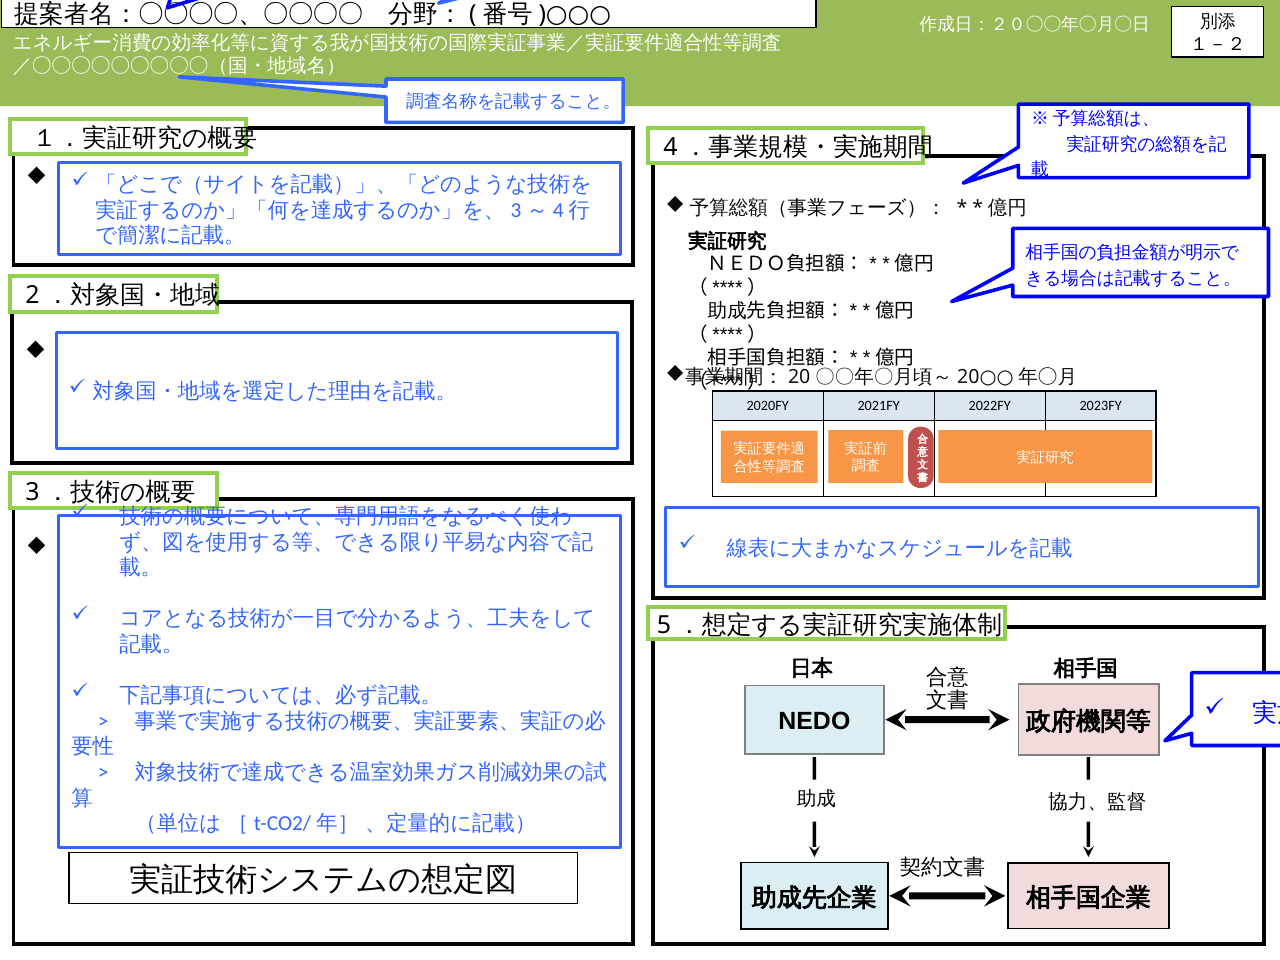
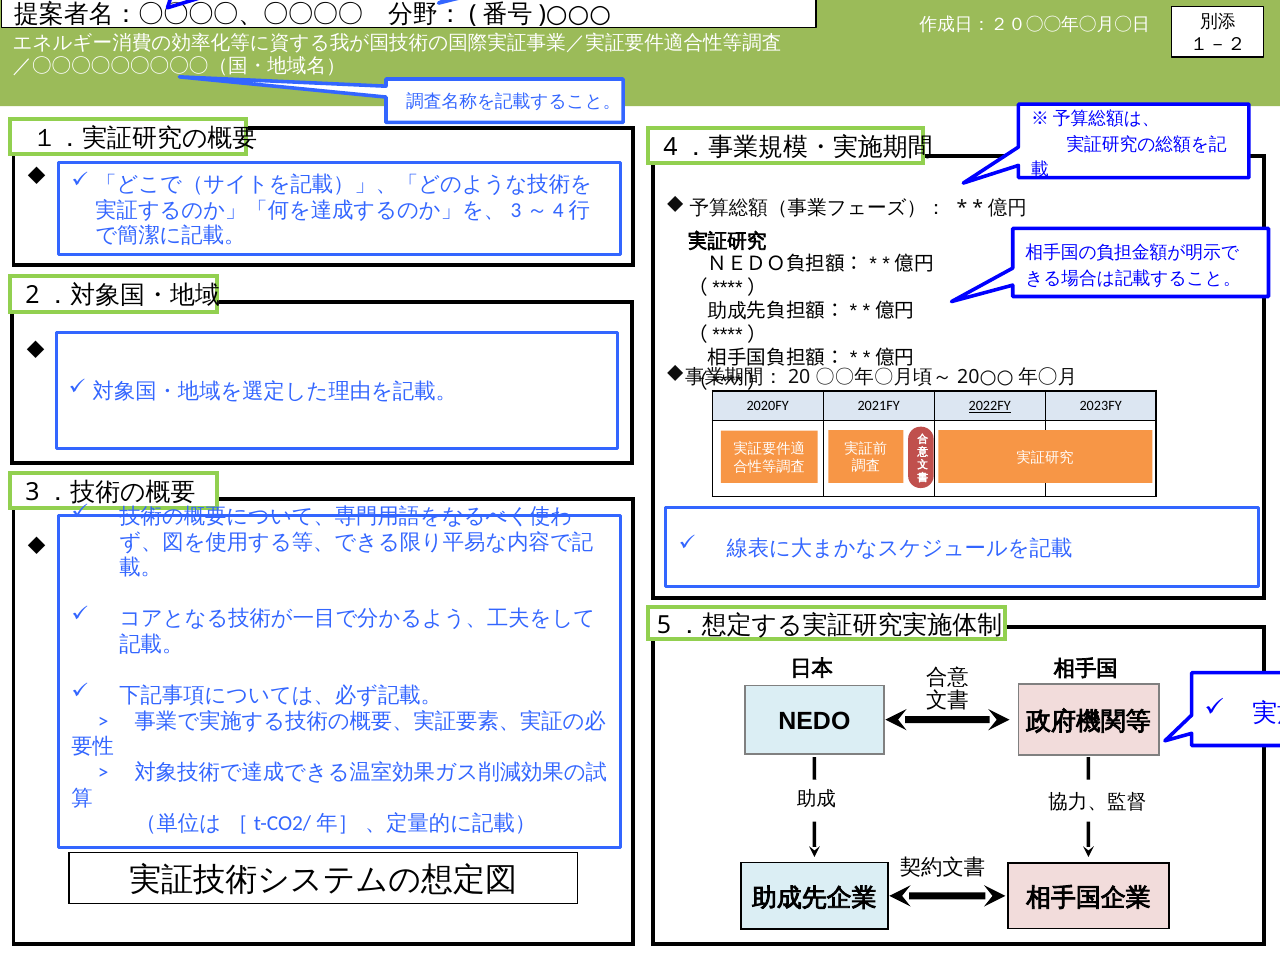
2022FY underline: none -> present
